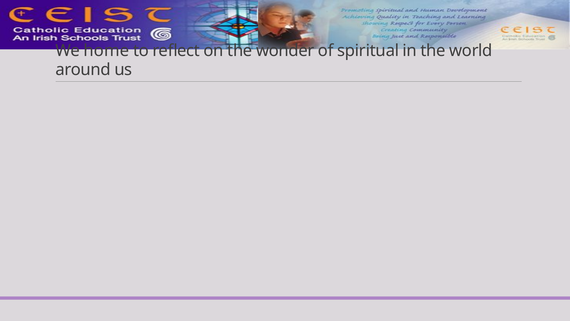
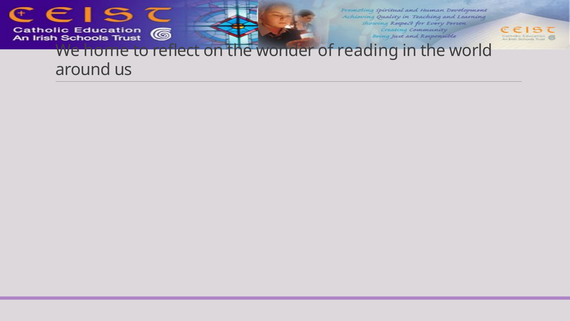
spiritual: spiritual -> reading
